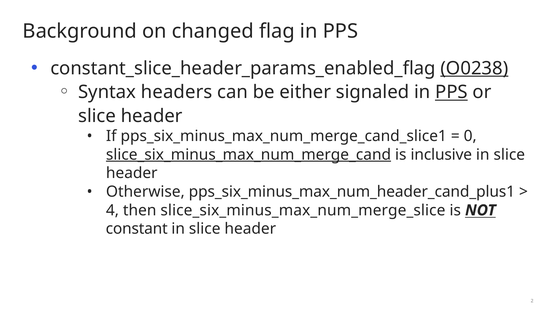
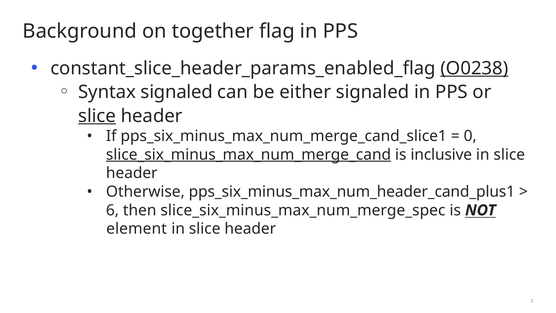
changed: changed -> together
Syntax headers: headers -> signaled
PPS at (451, 92) underline: present -> none
slice at (97, 116) underline: none -> present
4: 4 -> 6
slice_six_minus_max_num_merge_slice: slice_six_minus_max_num_merge_slice -> slice_six_minus_max_num_merge_spec
constant: constant -> element
